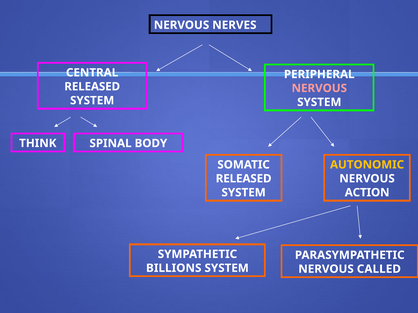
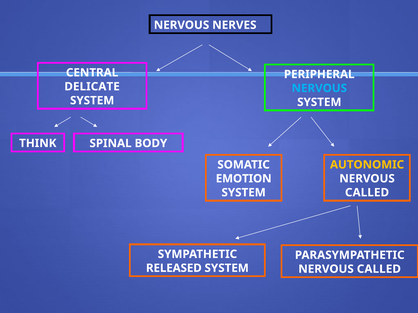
RELEASED at (92, 87): RELEASED -> DELICATE
NERVOUS at (319, 88) colour: pink -> light blue
RELEASED at (244, 179): RELEASED -> EMOTION
ACTION at (367, 193): ACTION -> CALLED
BILLIONS: BILLIONS -> RELEASED
